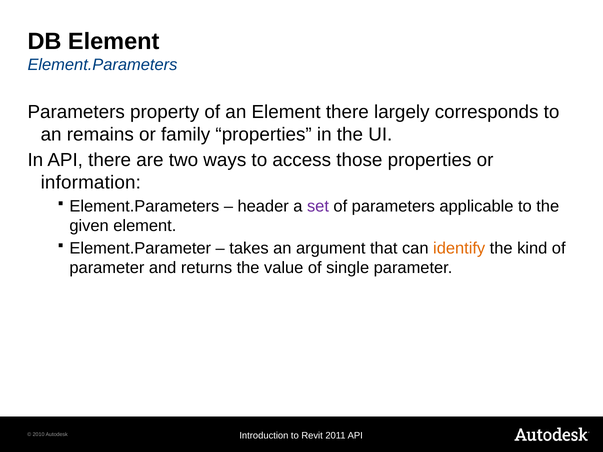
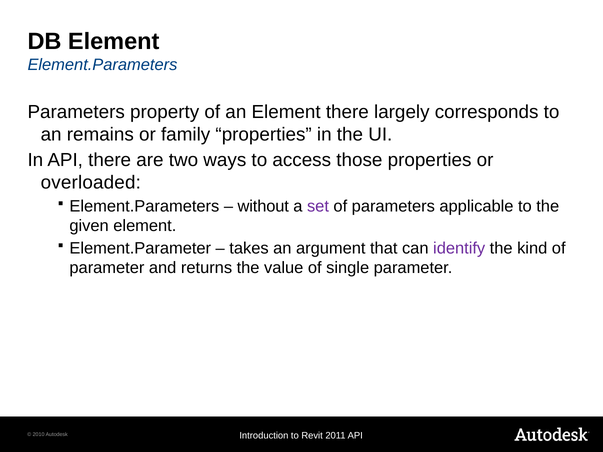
information: information -> overloaded
header: header -> without
identify colour: orange -> purple
